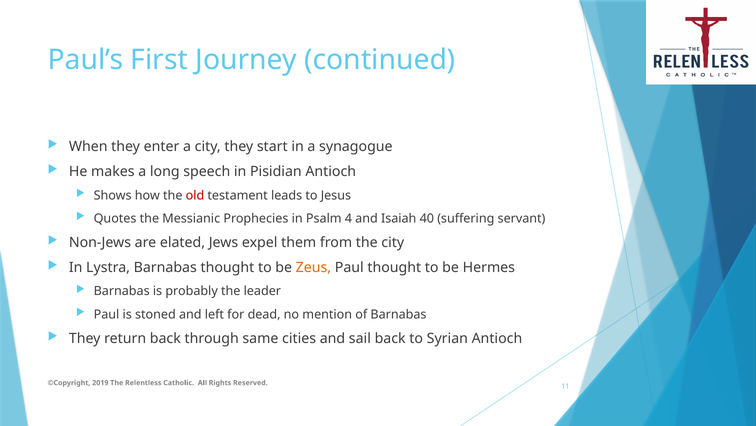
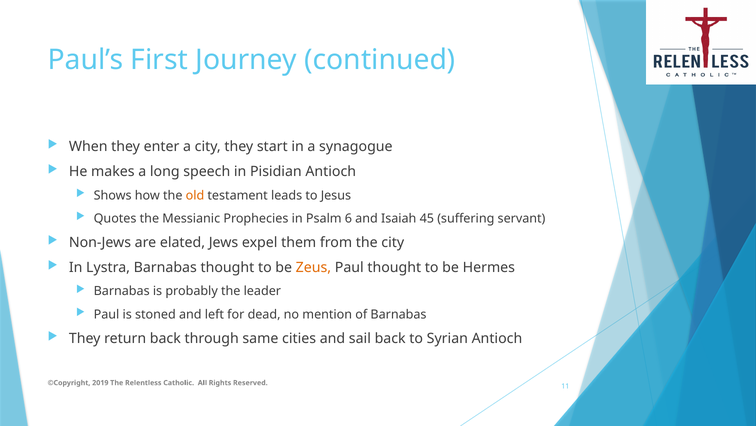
old colour: red -> orange
4: 4 -> 6
40: 40 -> 45
